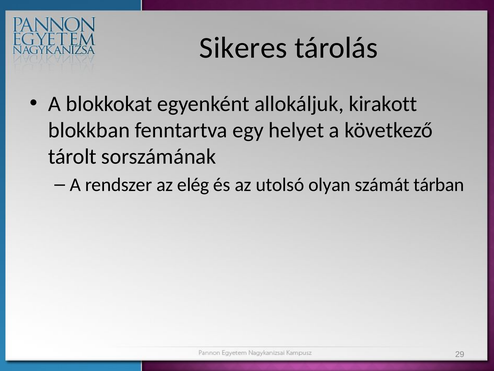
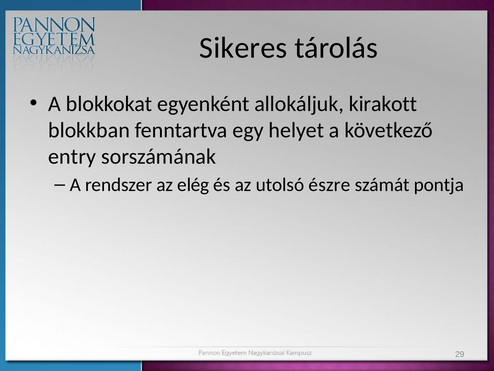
tárolt: tárolt -> entry
olyan: olyan -> észre
tárban: tárban -> pontja
